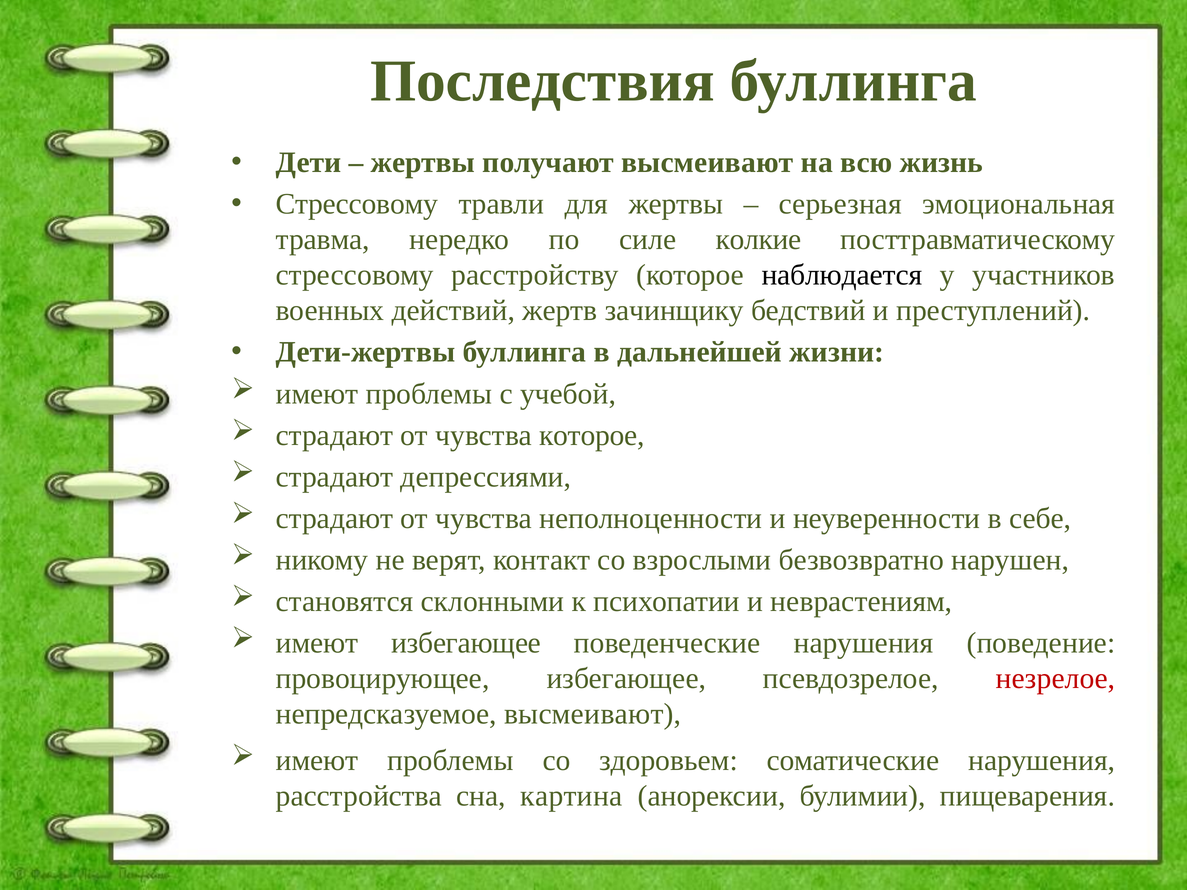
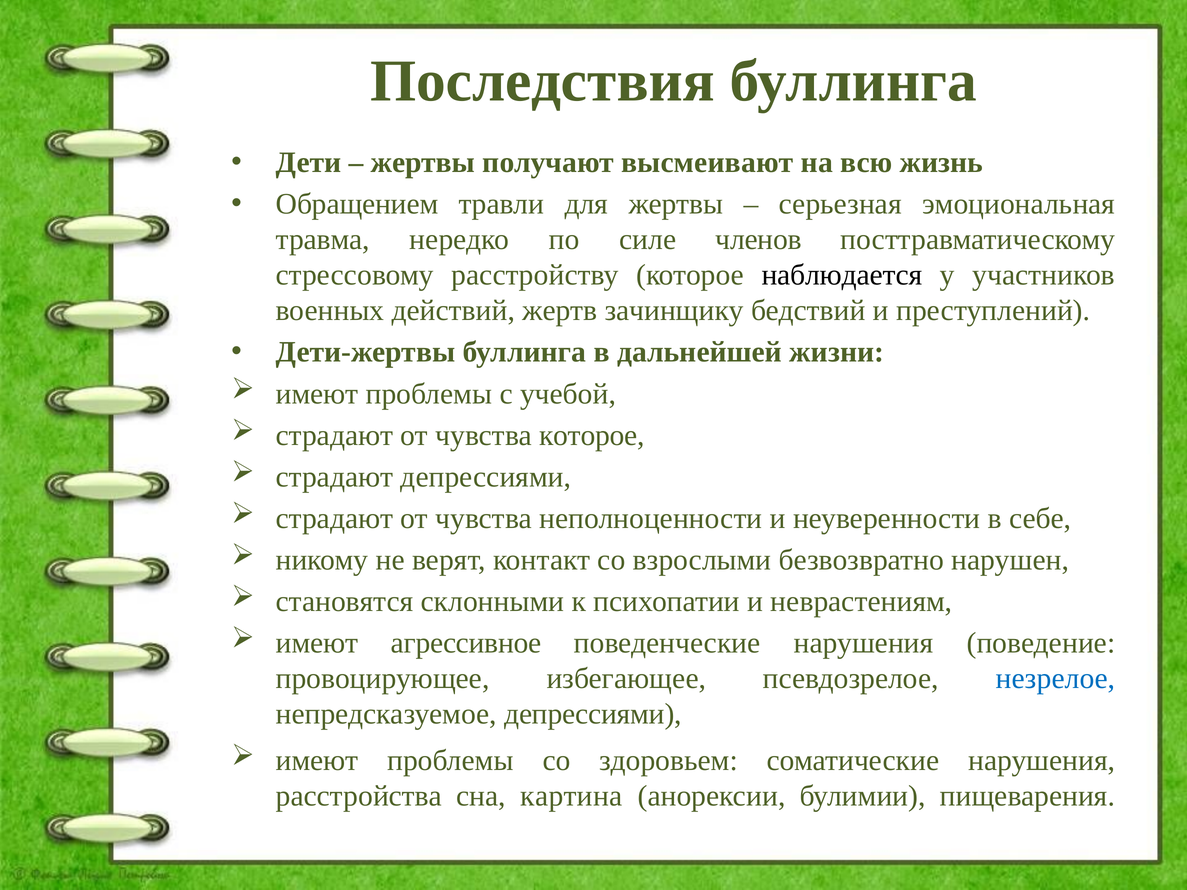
Стрессовому at (357, 204): Стрессовому -> Обращением
колкие: колкие -> членов
имеют избегающее: избегающее -> агрессивное
незрелое colour: red -> blue
непредсказуемое высмеивают: высмеивают -> депрессиями
